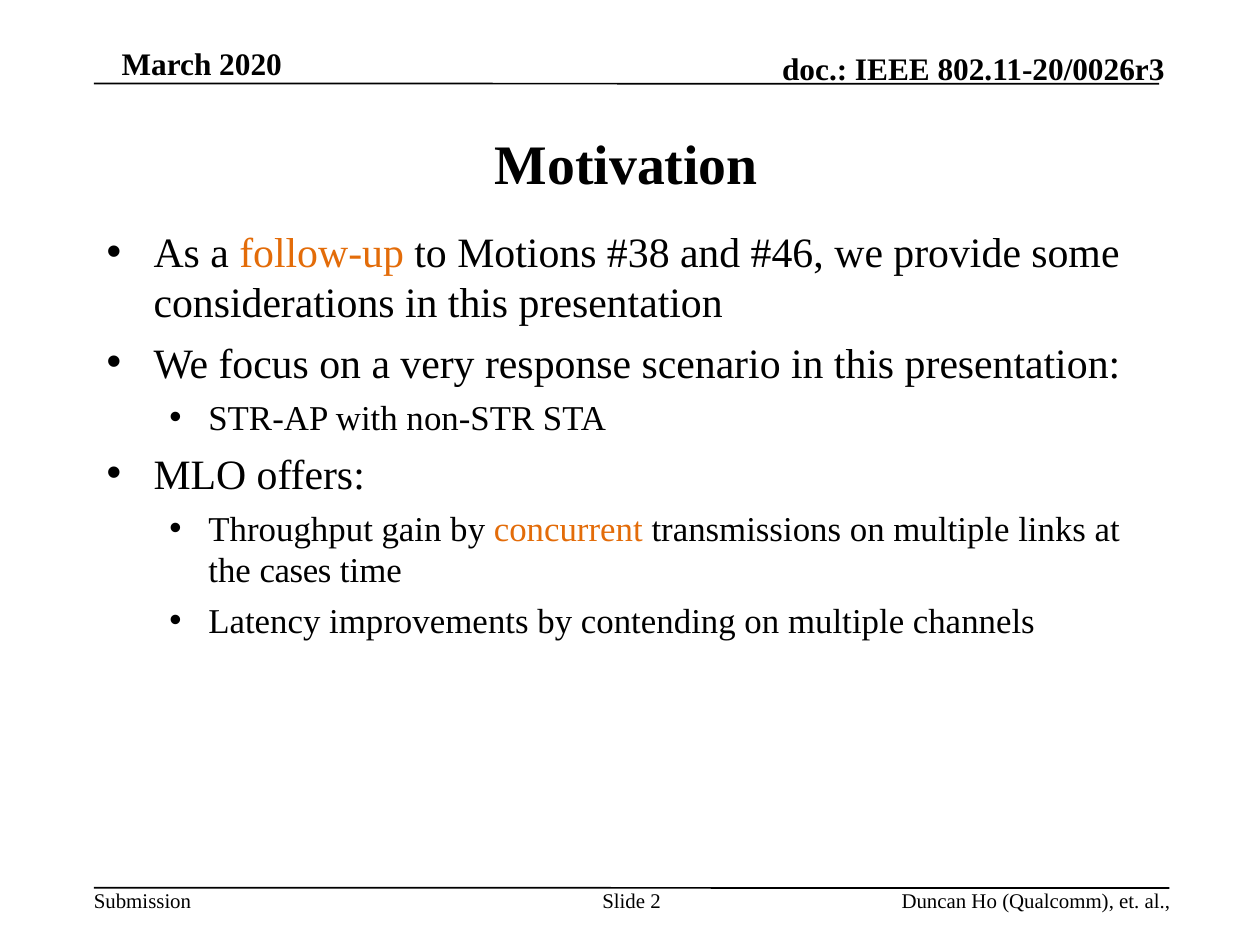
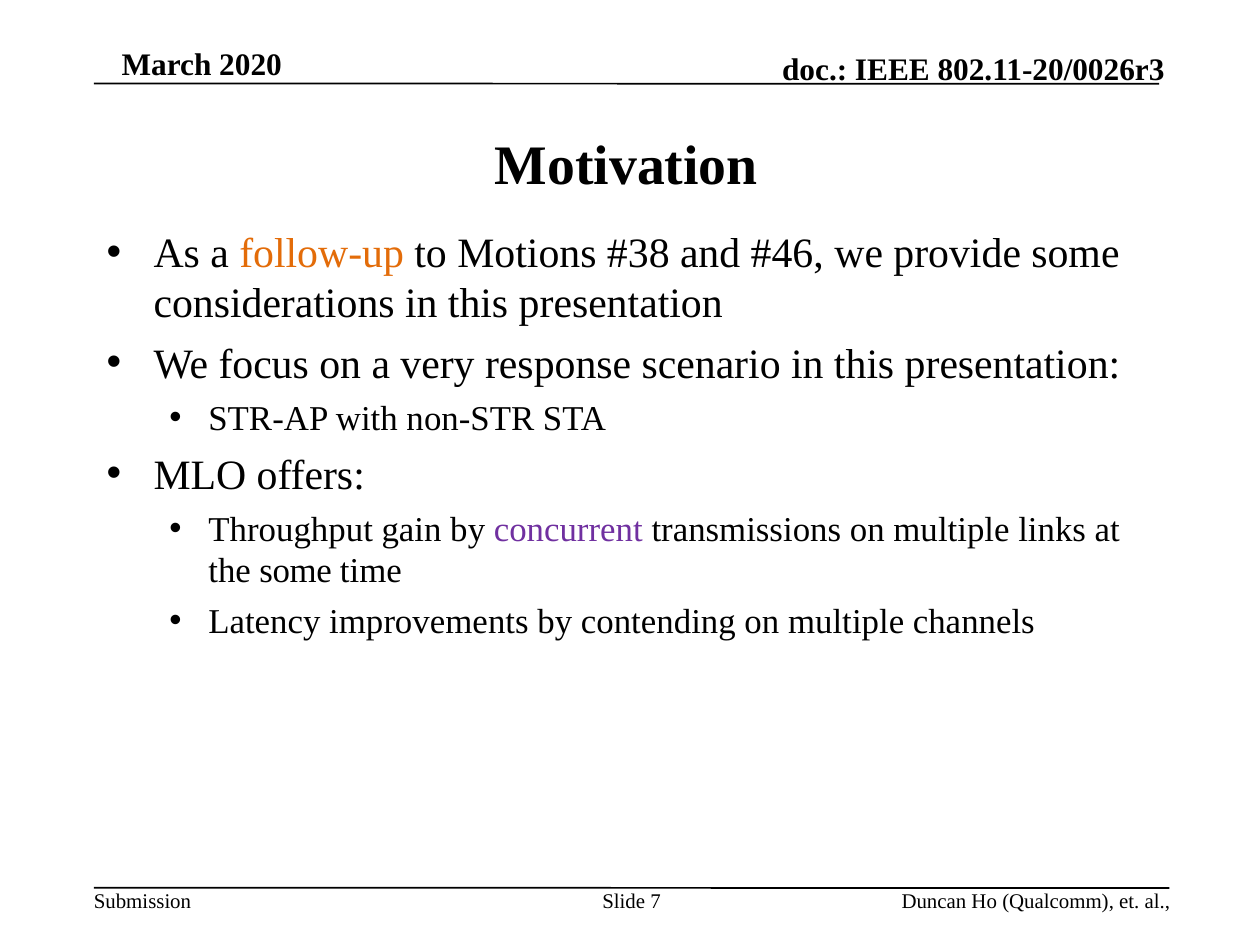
concurrent colour: orange -> purple
the cases: cases -> some
2: 2 -> 7
